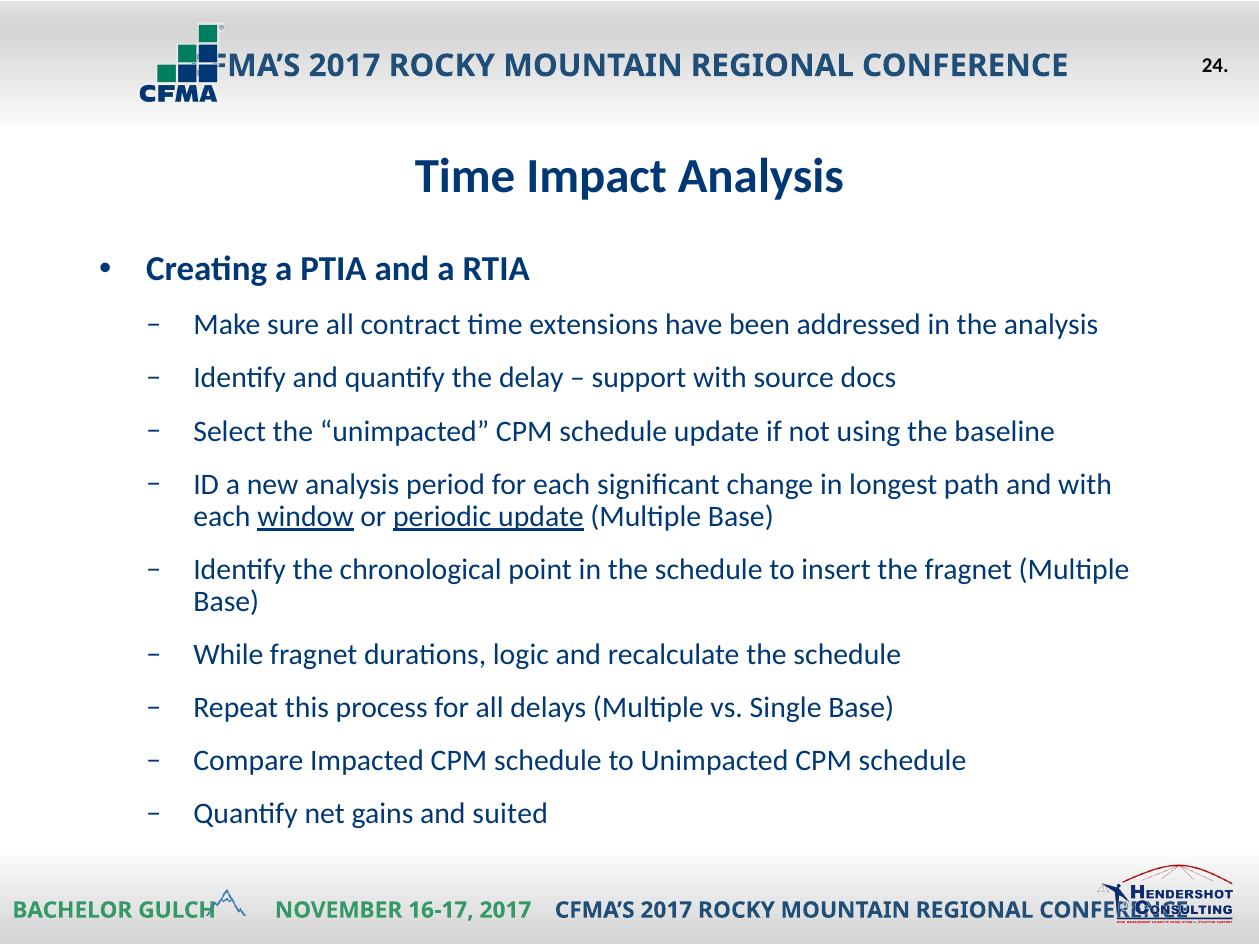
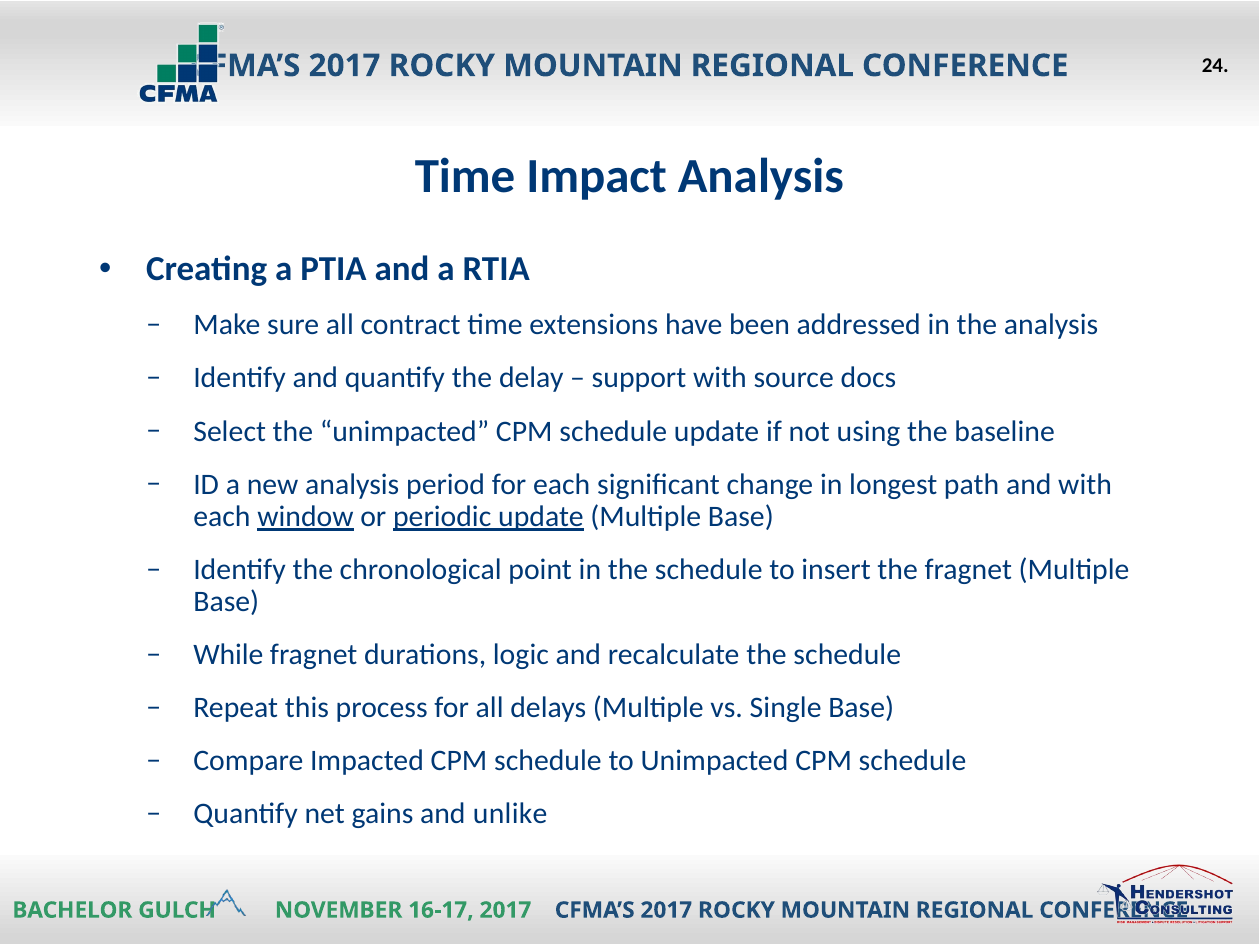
suited: suited -> unlike
